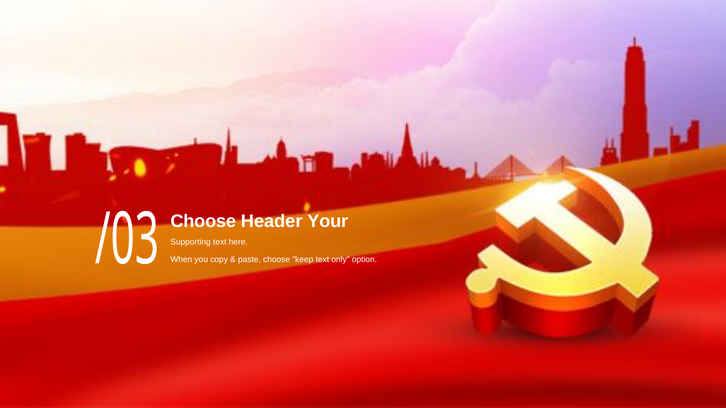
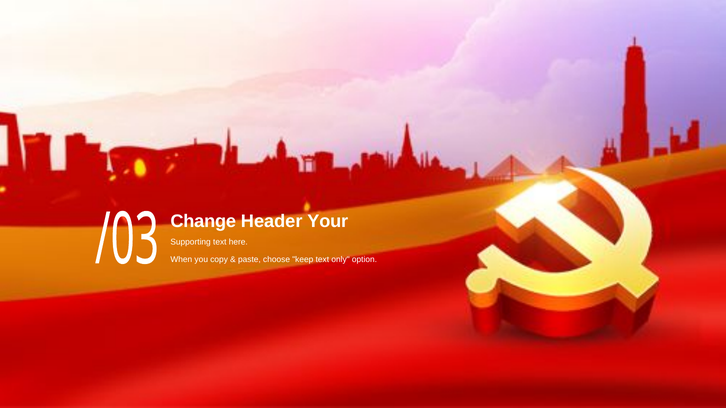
Choose at (203, 221): Choose -> Change
